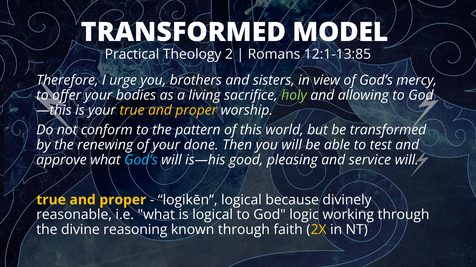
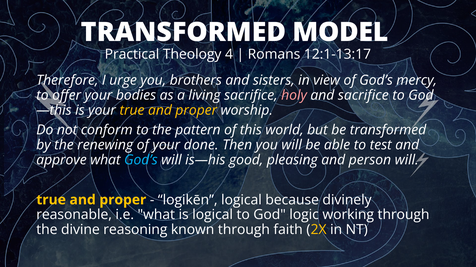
2: 2 -> 4
12:1-13:85: 12:1-13:85 -> 12:1-13:17
holy colour: light green -> pink
and allowing: allowing -> sacrifice
service: service -> person
